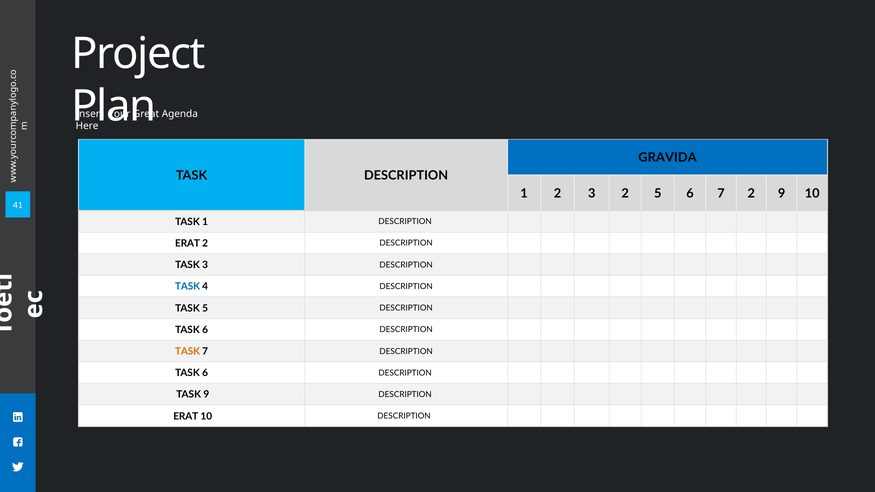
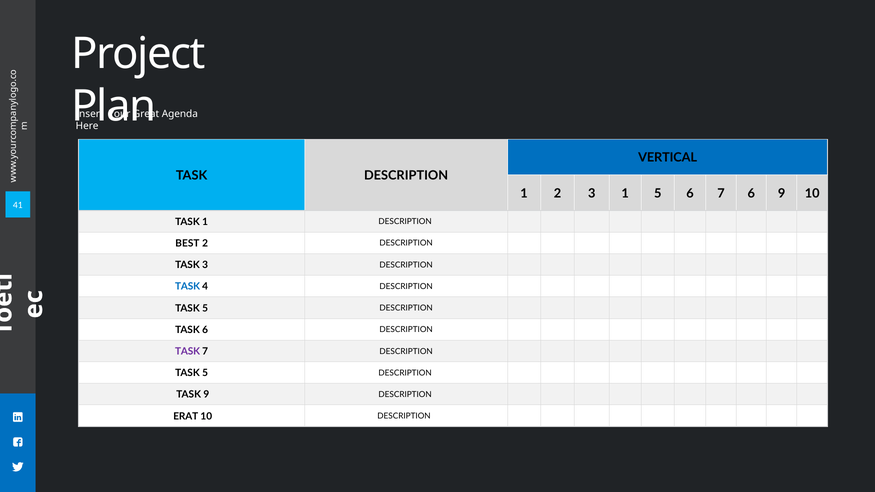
GRAVIDA: GRAVIDA -> VERTICAL
3 2: 2 -> 1
7 2: 2 -> 6
ERAT at (188, 243): ERAT -> BEST
TASK at (188, 352) colour: orange -> purple
6 at (205, 373): 6 -> 5
